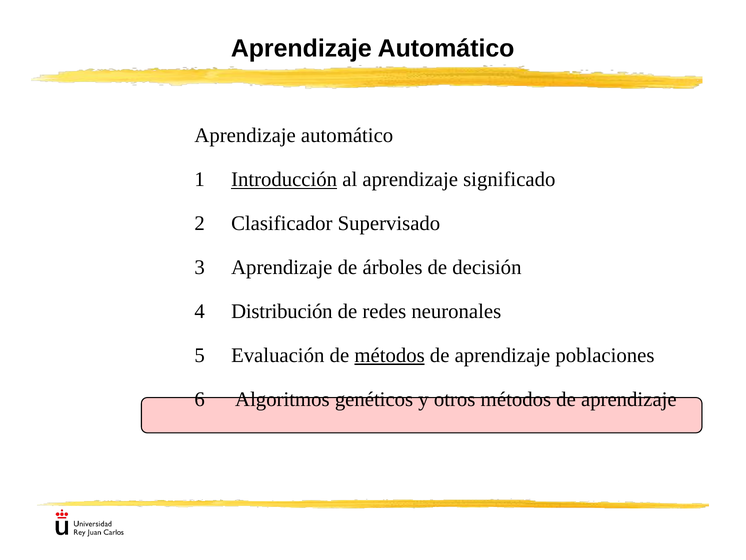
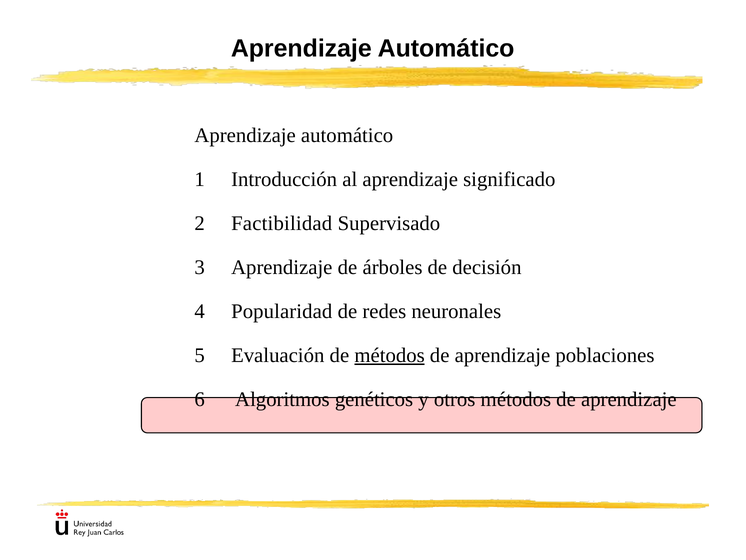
Introducción underline: present -> none
Clasificador: Clasificador -> Factibilidad
Distribución: Distribución -> Popularidad
